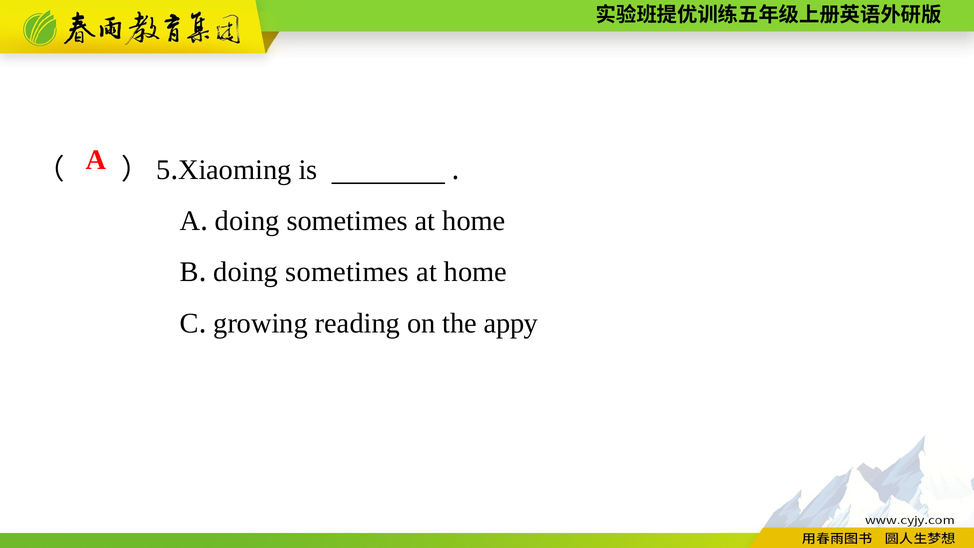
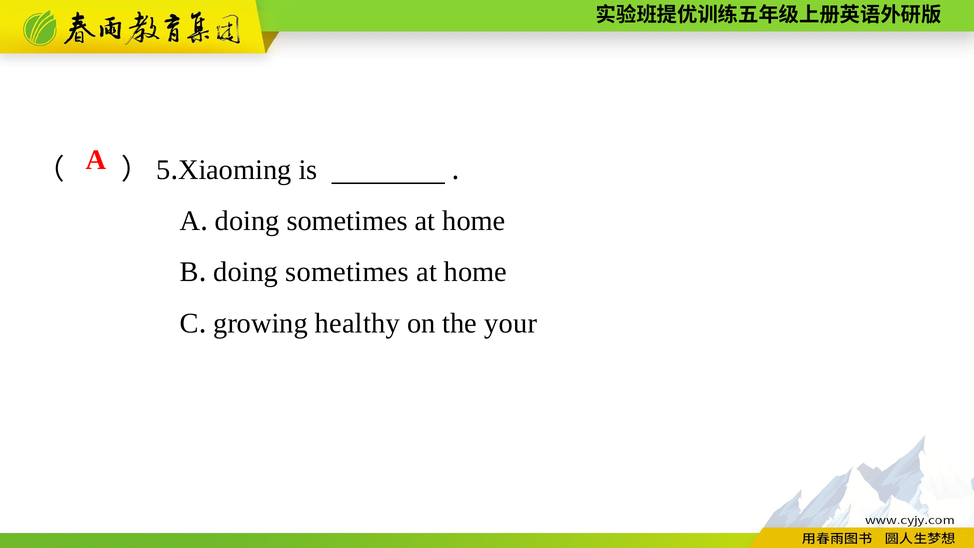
reading: reading -> healthy
appy: appy -> your
